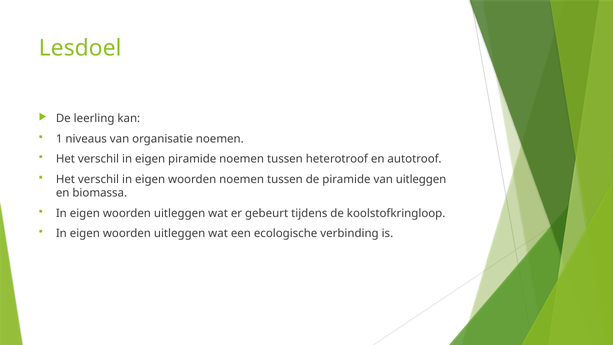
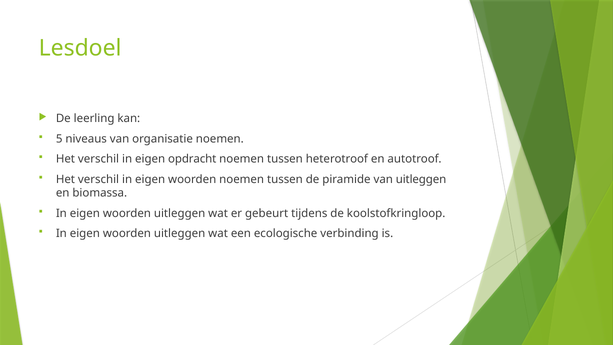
1: 1 -> 5
eigen piramide: piramide -> opdracht
